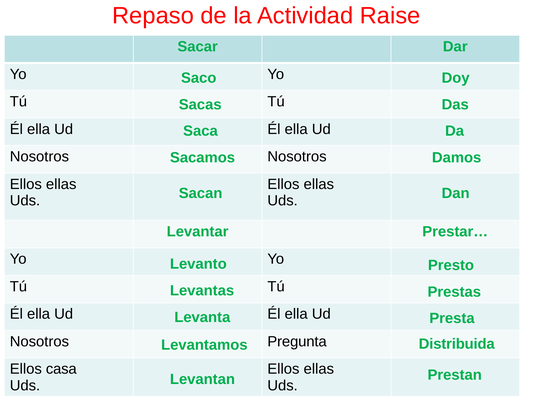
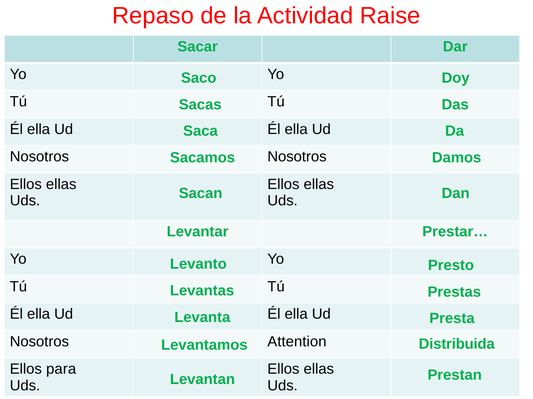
Pregunta: Pregunta -> Attention
casa: casa -> para
